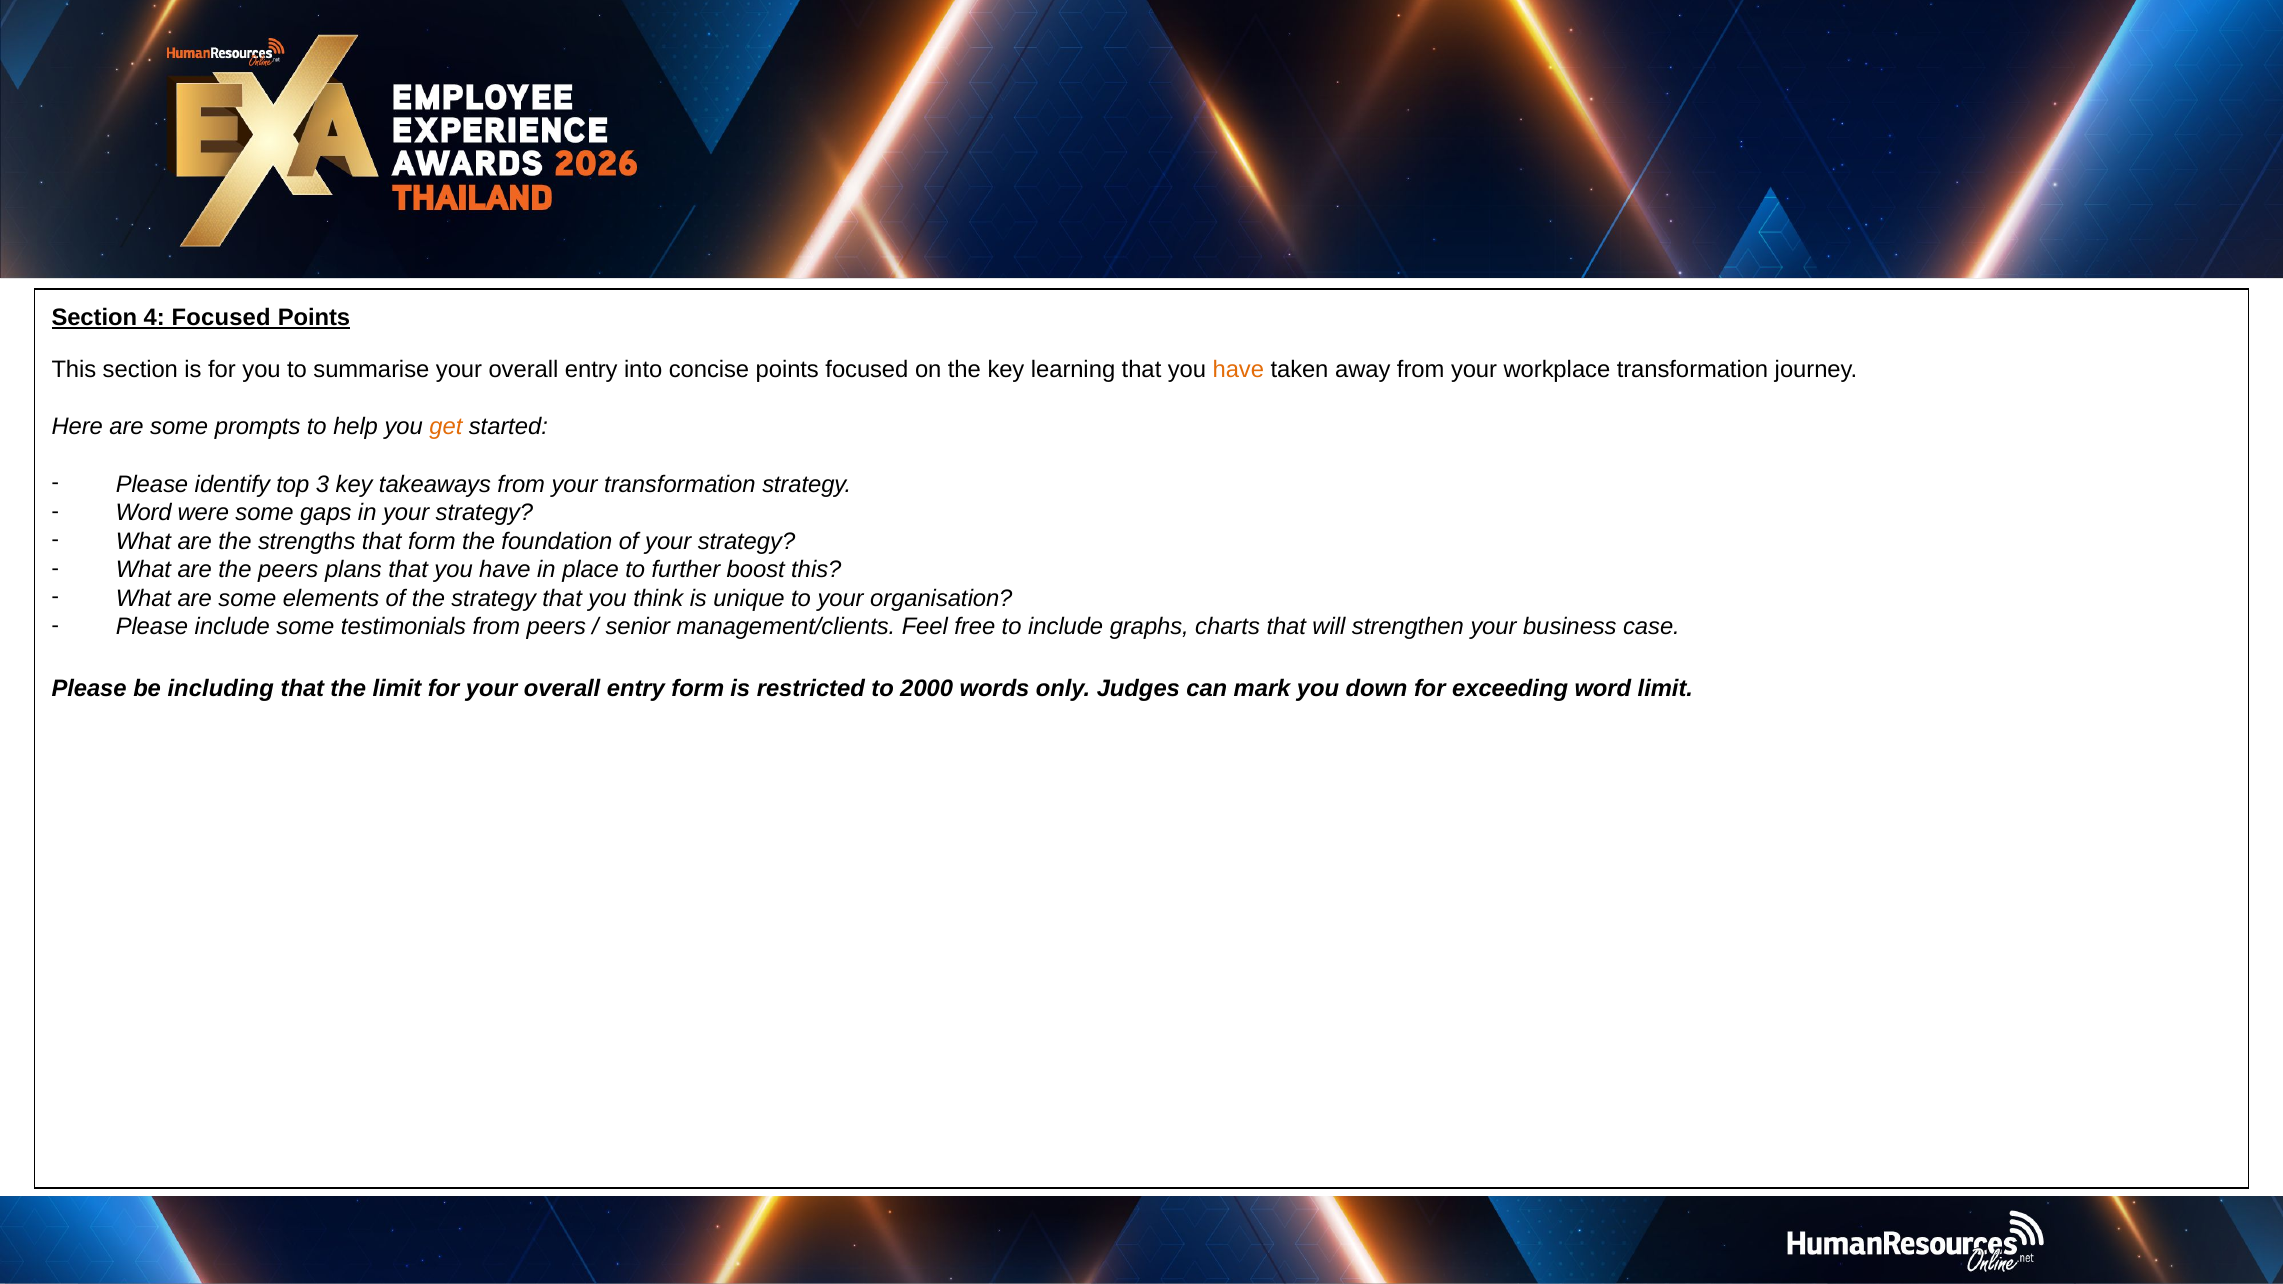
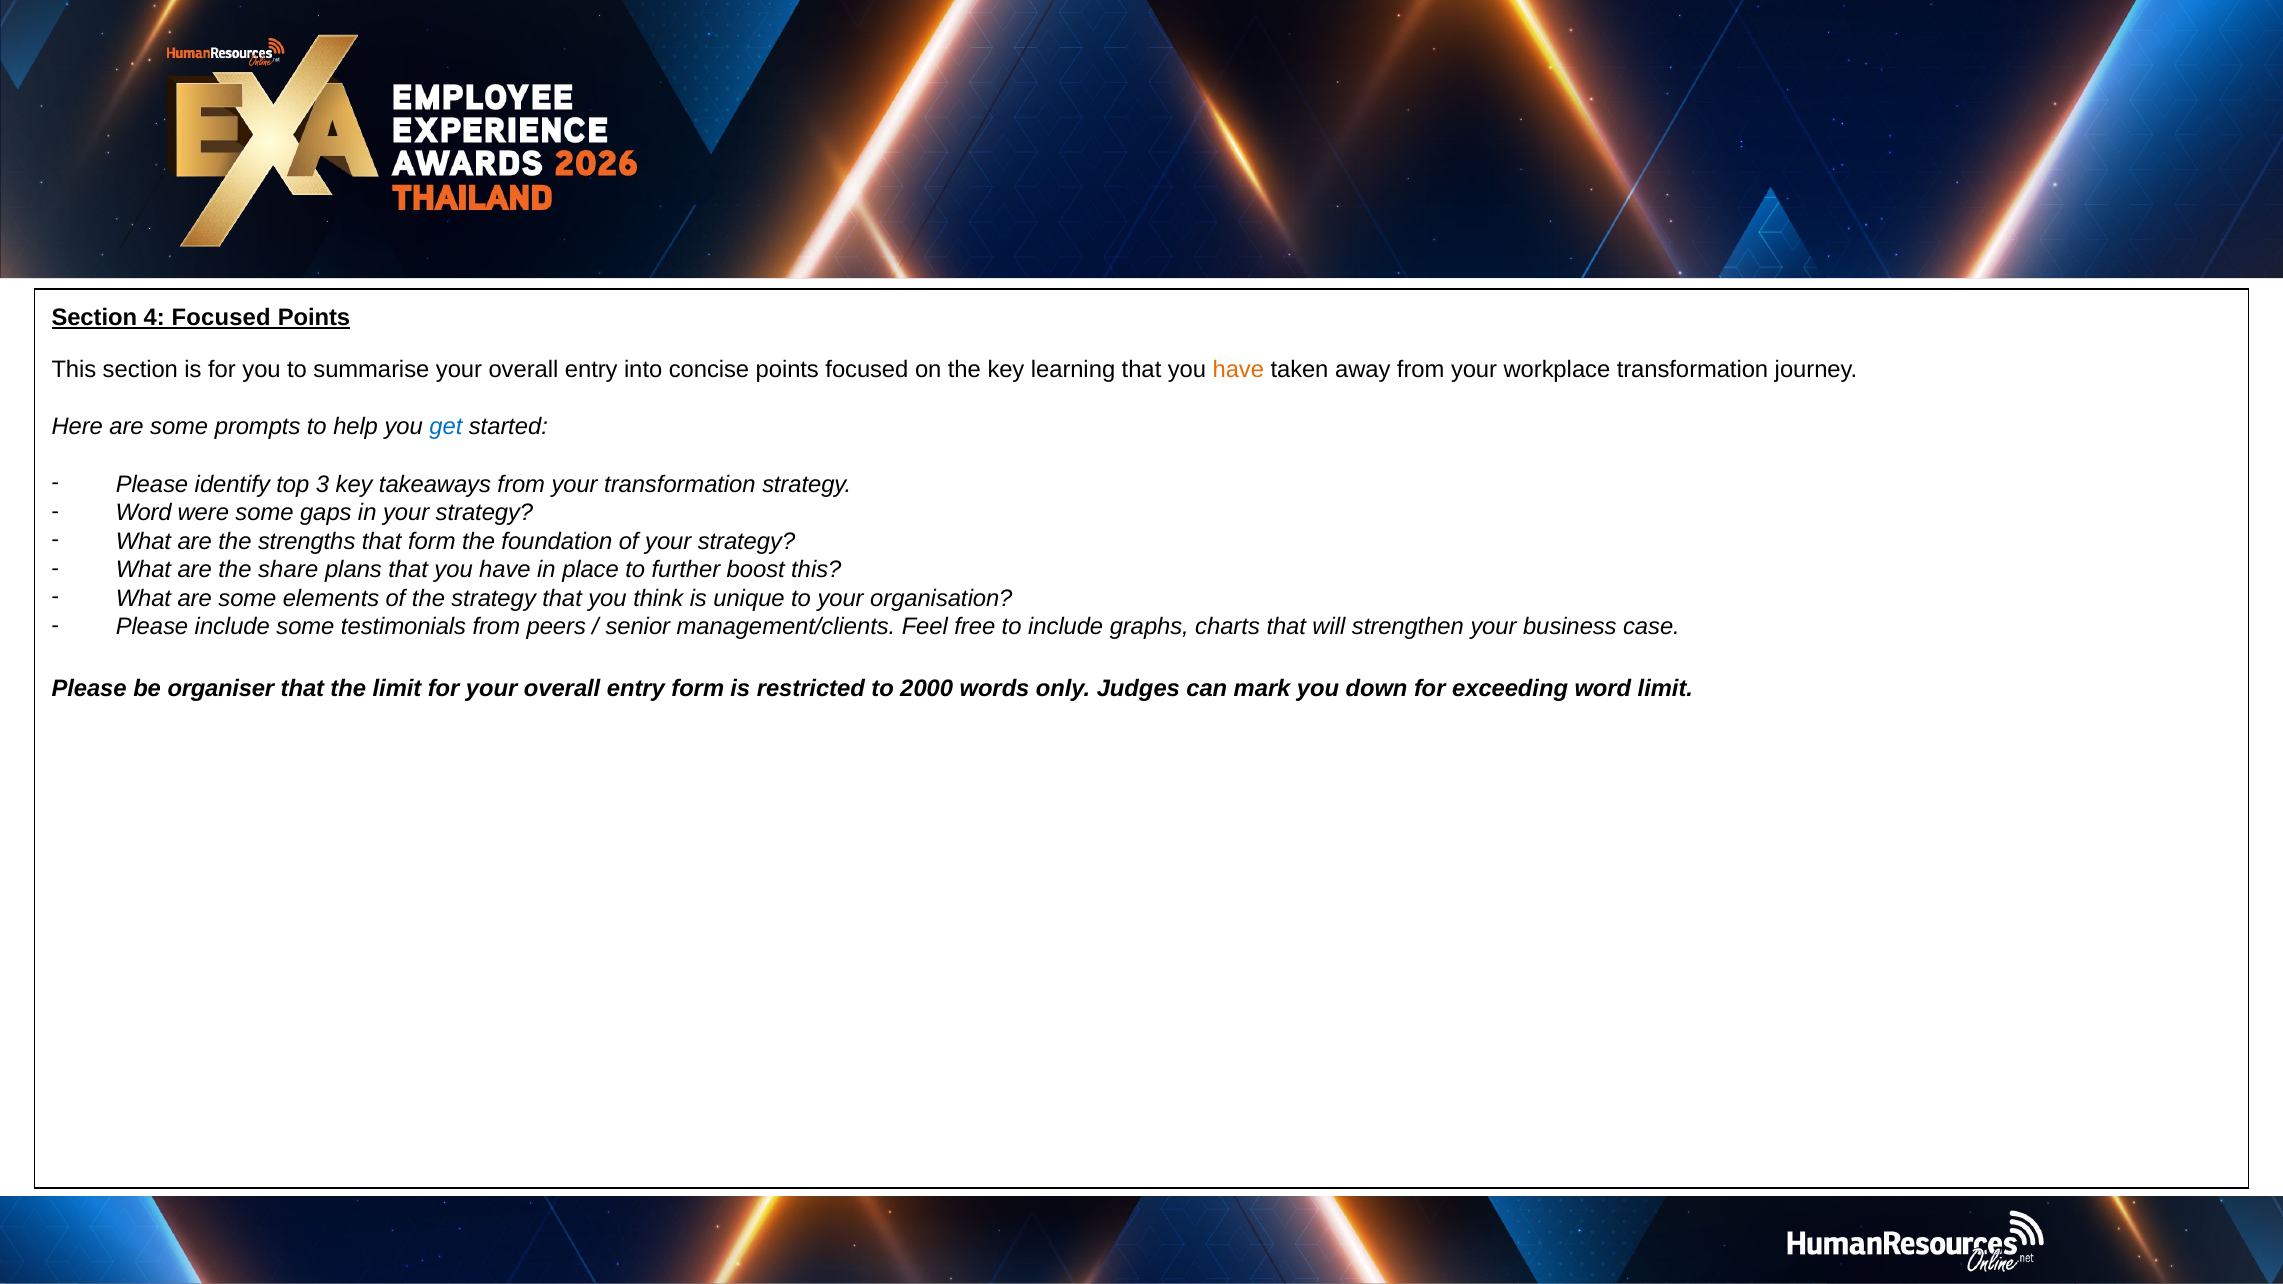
get colour: orange -> blue
the peers: peers -> share
including: including -> organiser
